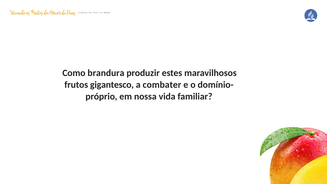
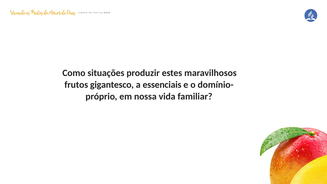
brandura: brandura -> situações
combater: combater -> essenciais
